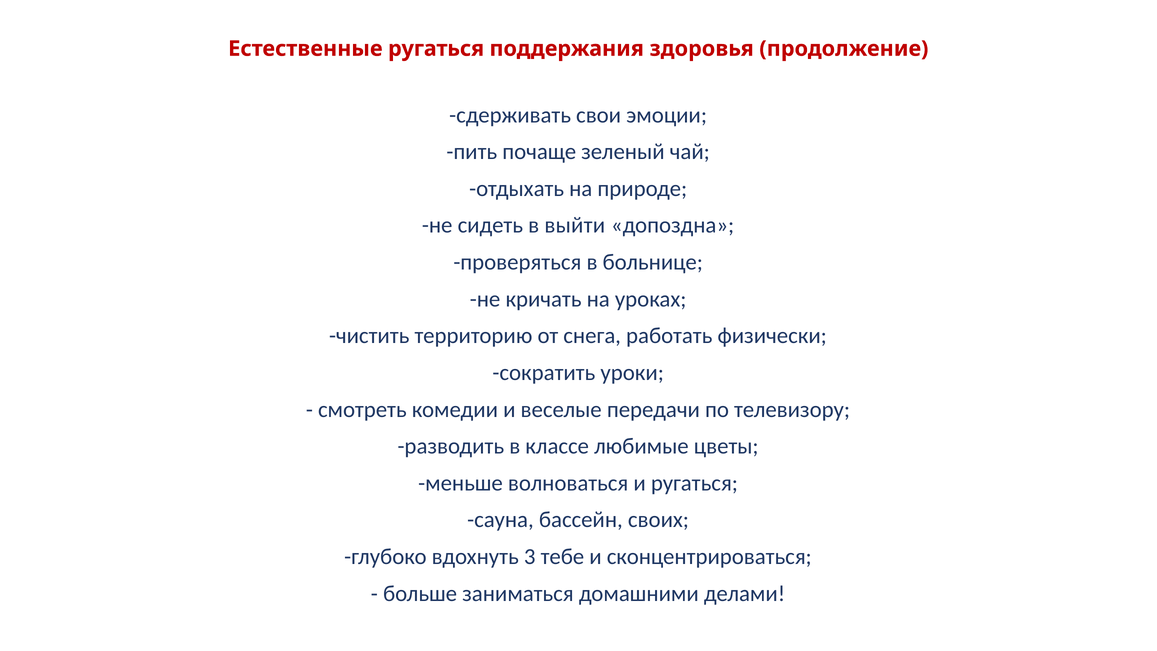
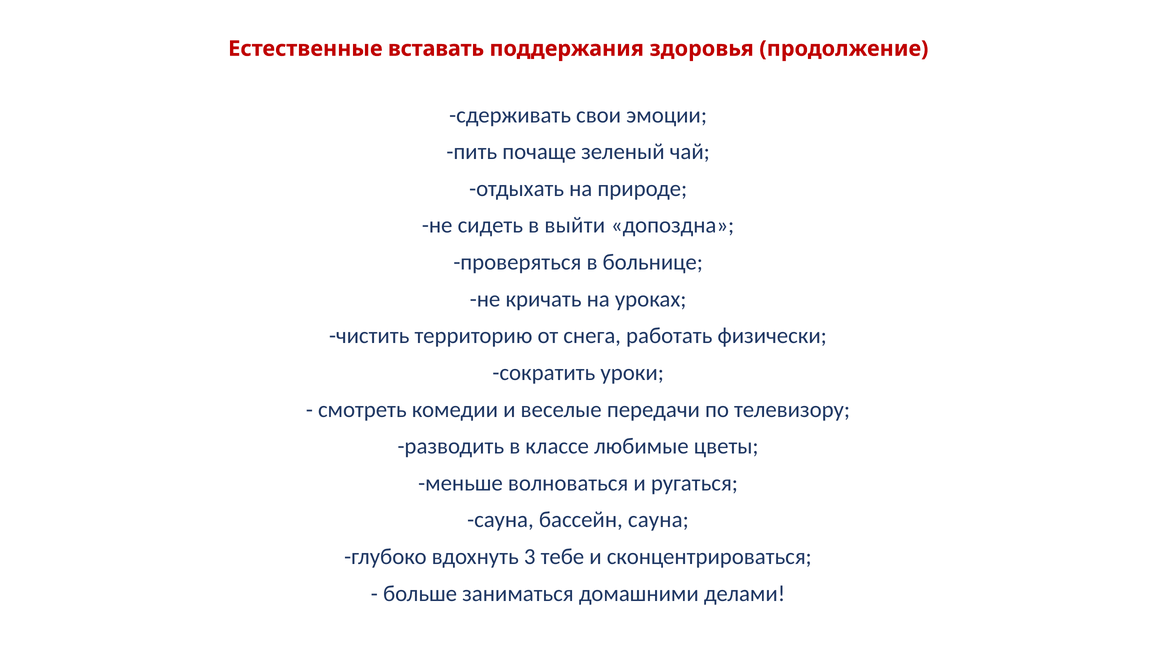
Естественные ругаться: ругаться -> вставать
бассейн своих: своих -> сауна
